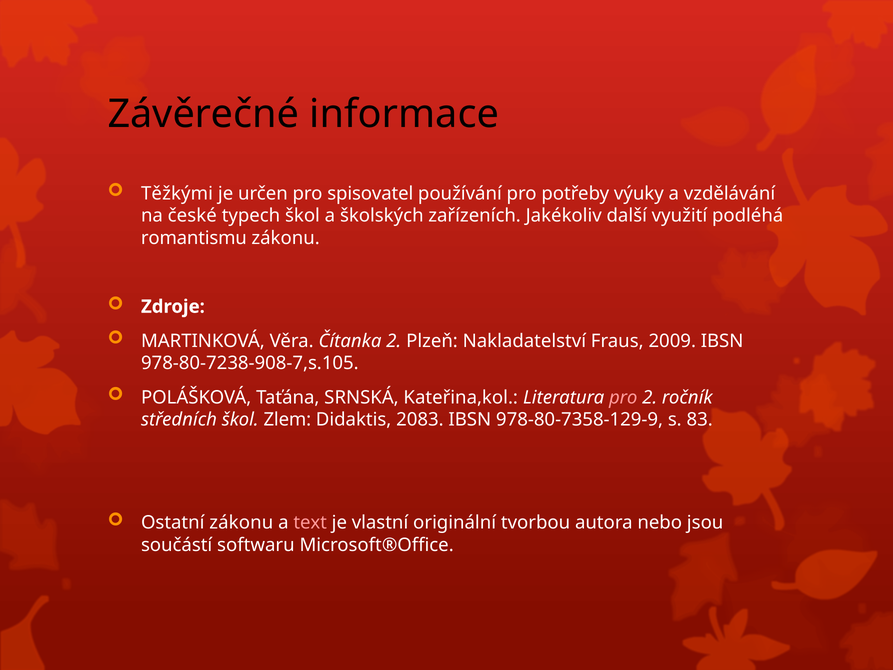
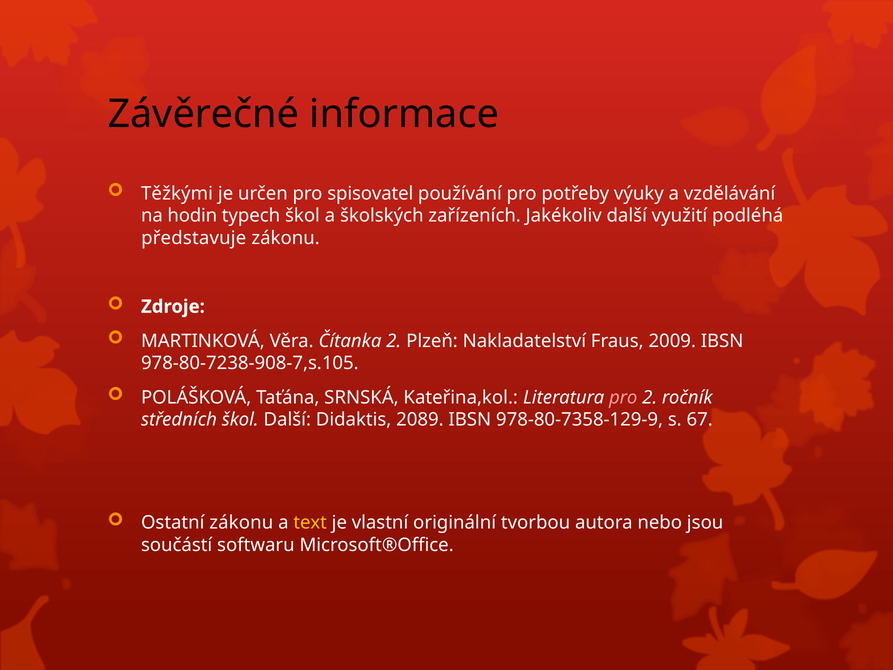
české: české -> hodin
romantismu: romantismu -> představuje
škol Zlem: Zlem -> Další
2083: 2083 -> 2089
83: 83 -> 67
text colour: pink -> yellow
